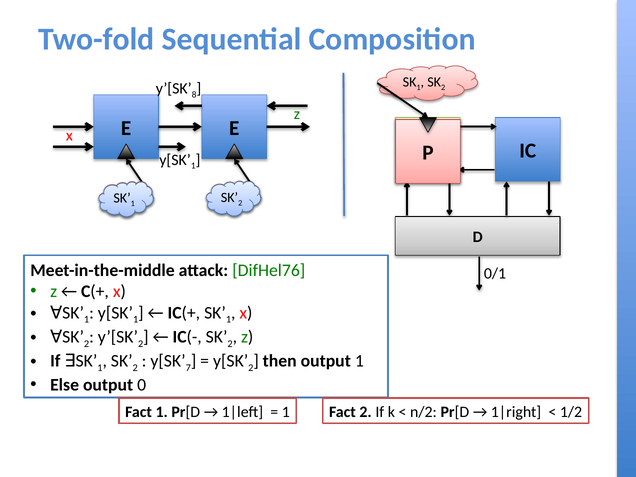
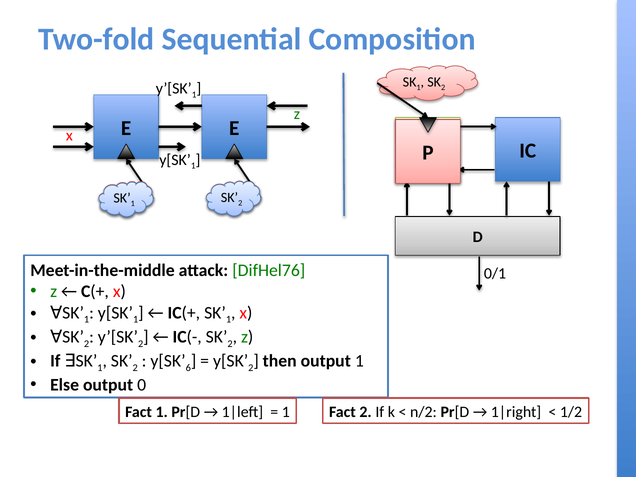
8 at (194, 95): 8 -> 1
7: 7 -> 6
